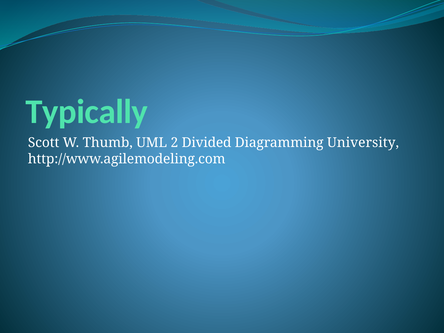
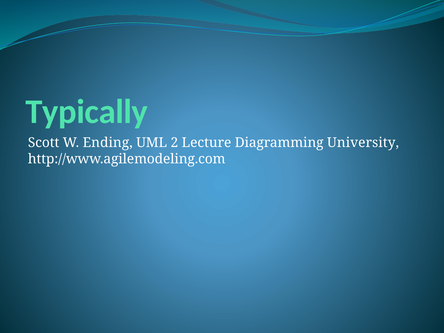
Thumb: Thumb -> Ending
Divided: Divided -> Lecture
